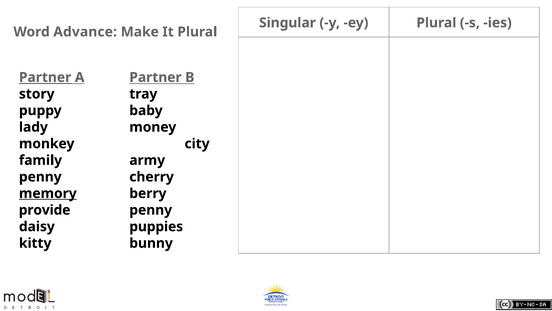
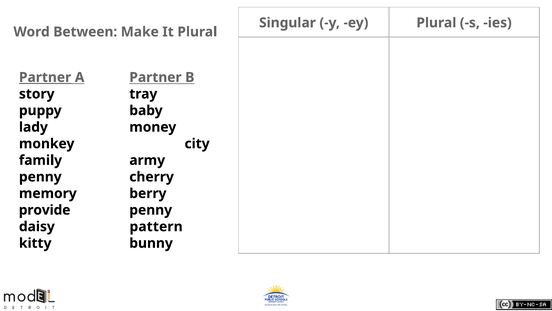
Advance: Advance -> Between
memory underline: present -> none
puppies: puppies -> pattern
